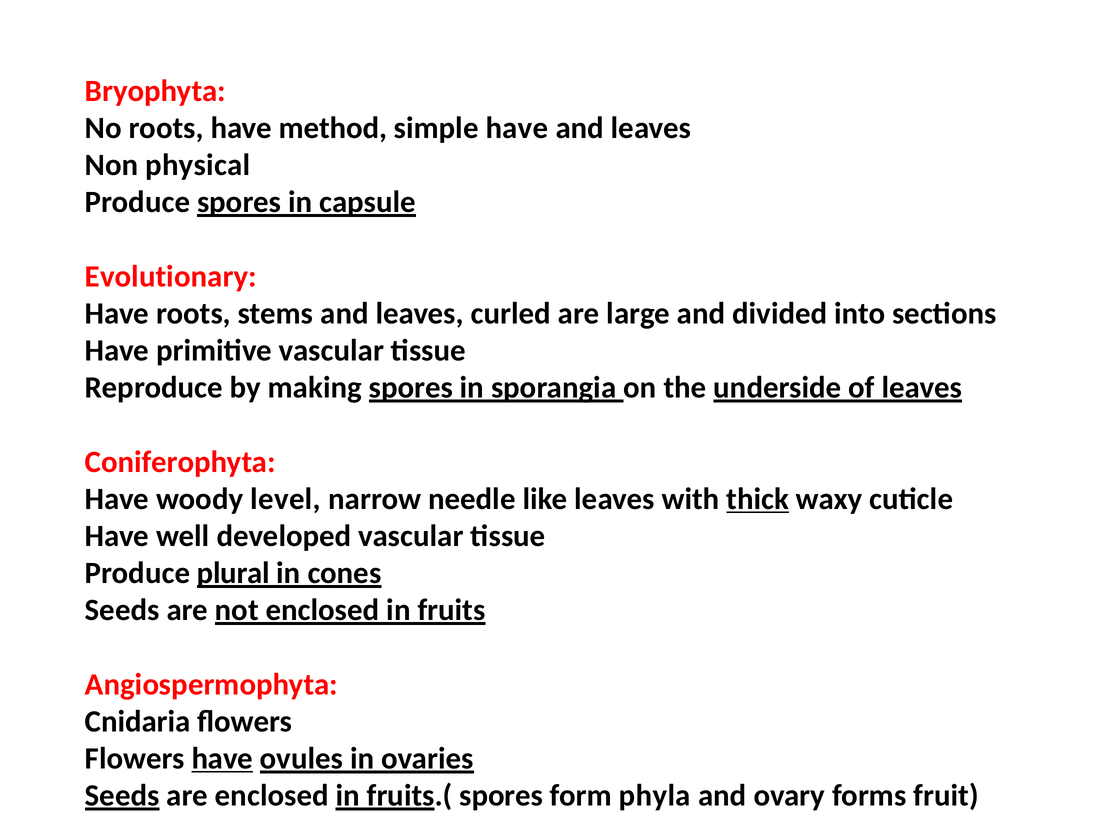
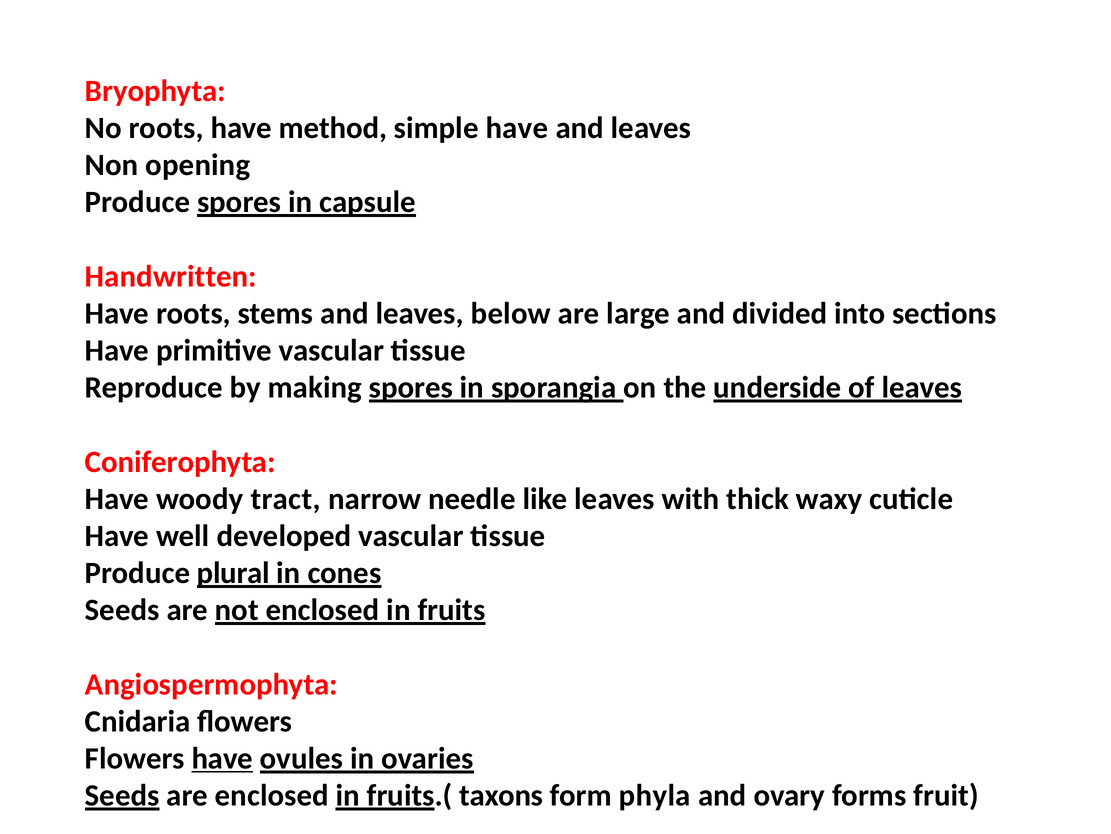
physical: physical -> opening
Evolutionary: Evolutionary -> Handwritten
curled: curled -> below
level: level -> tract
thick underline: present -> none
fruits.( spores: spores -> taxons
